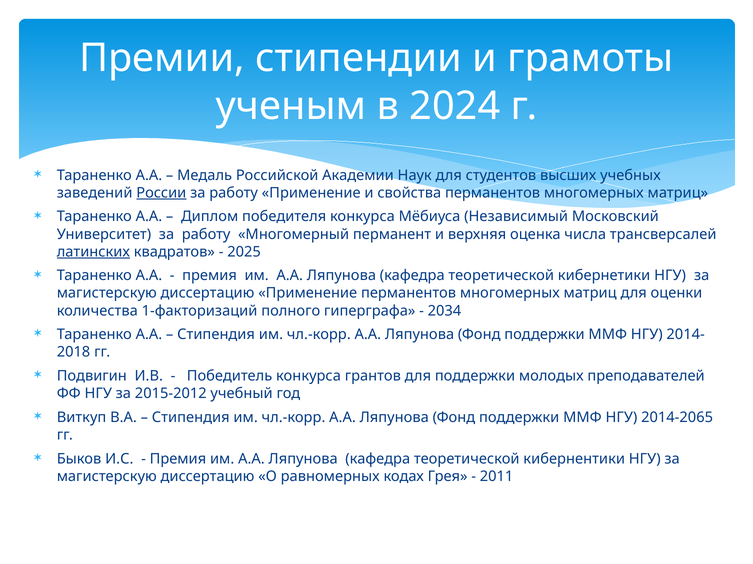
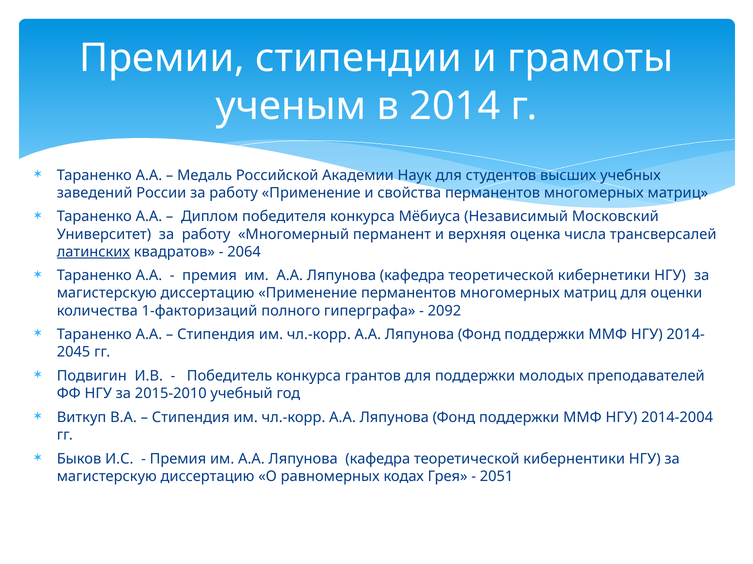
2024: 2024 -> 2014
России underline: present -> none
2025: 2025 -> 2064
2034: 2034 -> 2092
2018: 2018 -> 2045
2015-2012: 2015-2012 -> 2015-2010
2014-2065: 2014-2065 -> 2014-2004
2011: 2011 -> 2051
